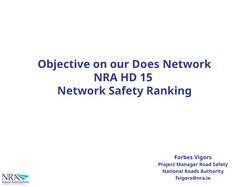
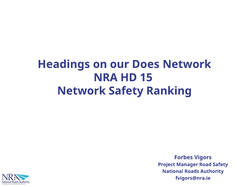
Objective: Objective -> Headings
